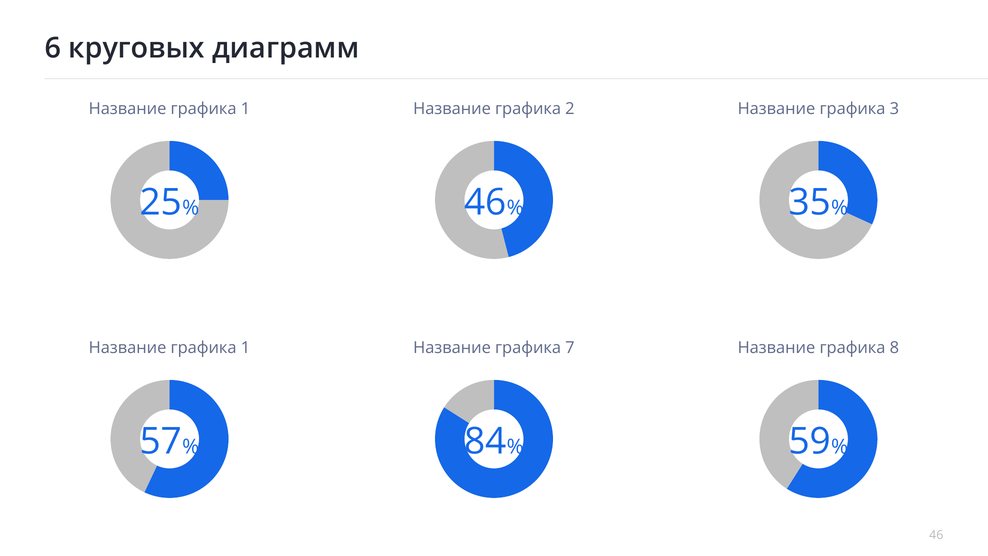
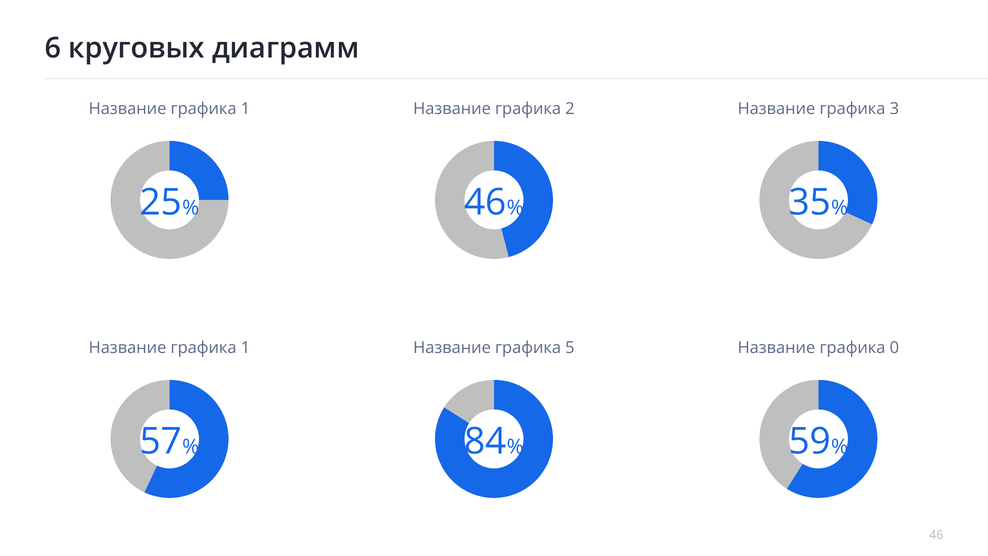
7: 7 -> 5
8: 8 -> 0
